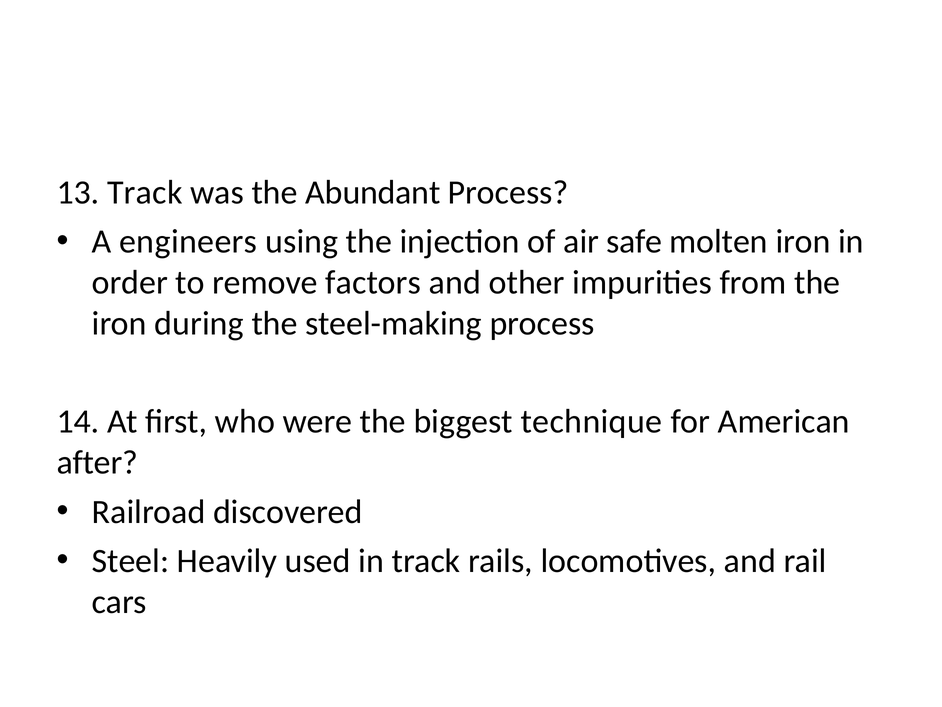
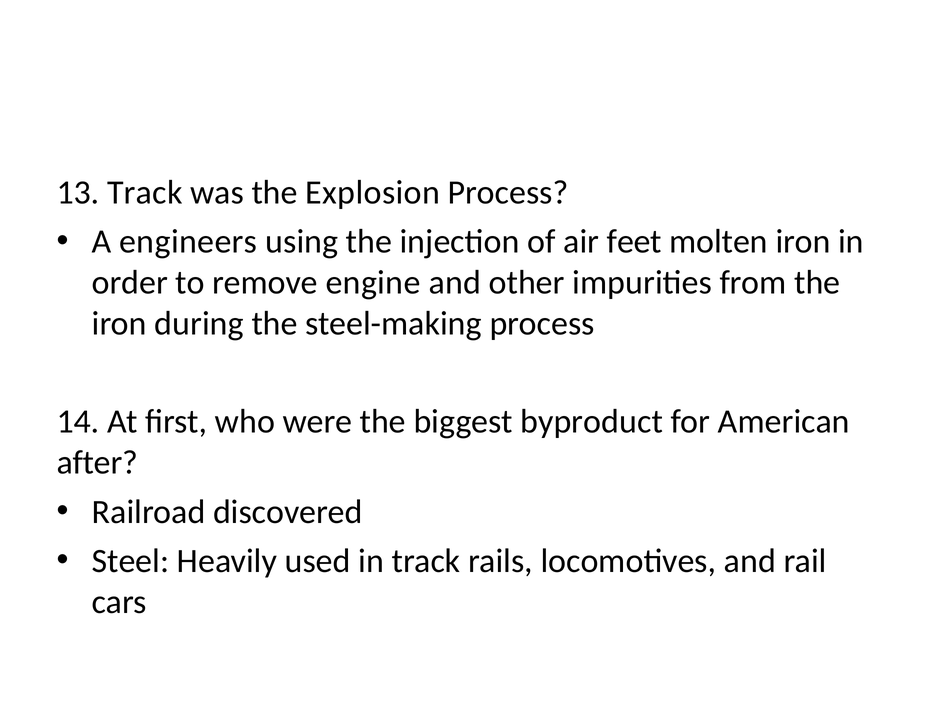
Abundant: Abundant -> Explosion
safe: safe -> feet
factors: factors -> engine
technique: technique -> byproduct
